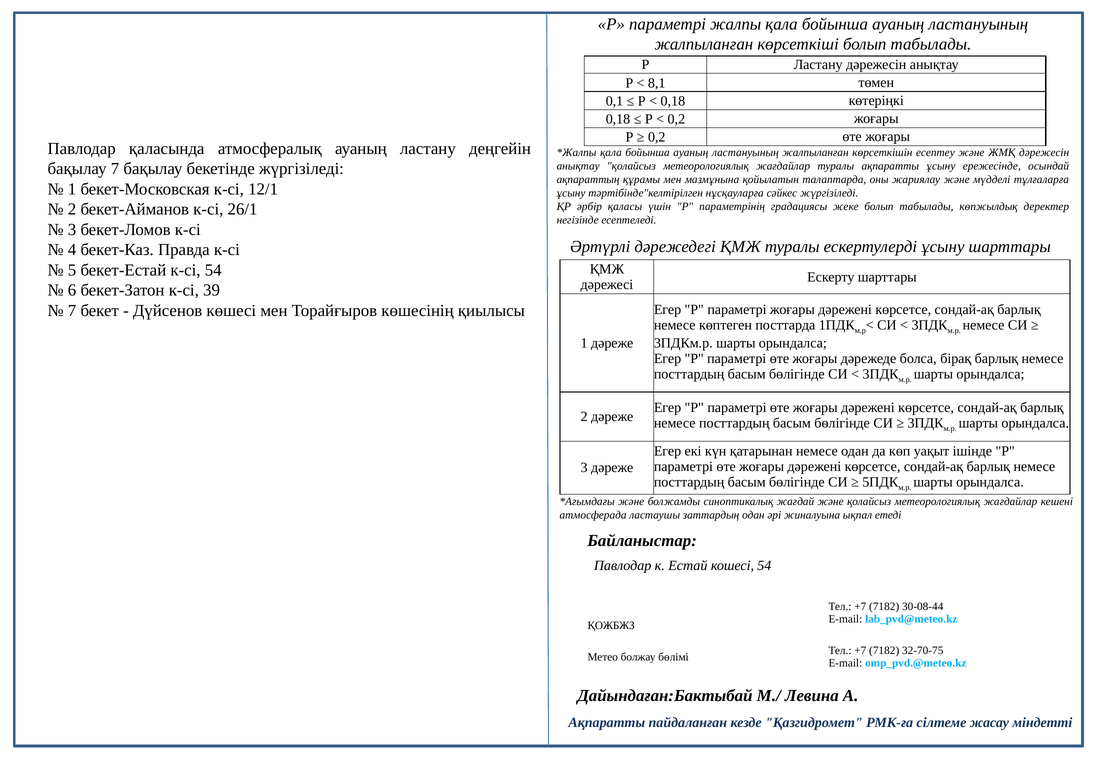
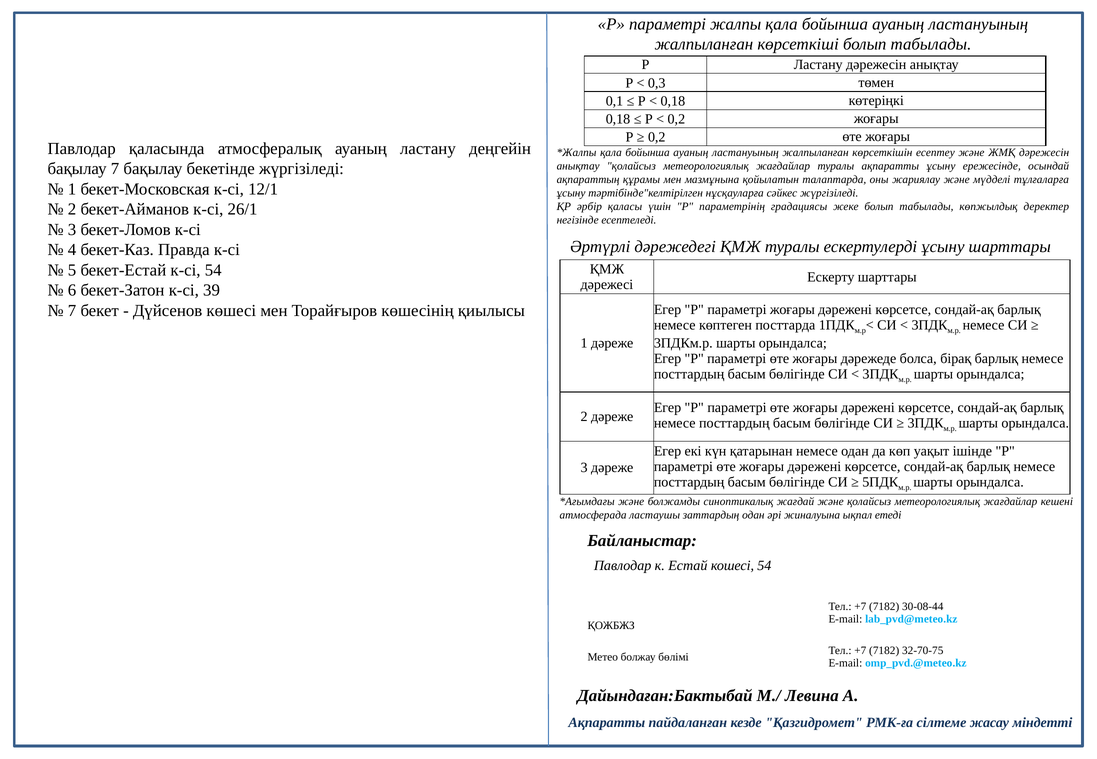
8,1: 8,1 -> 0,3
